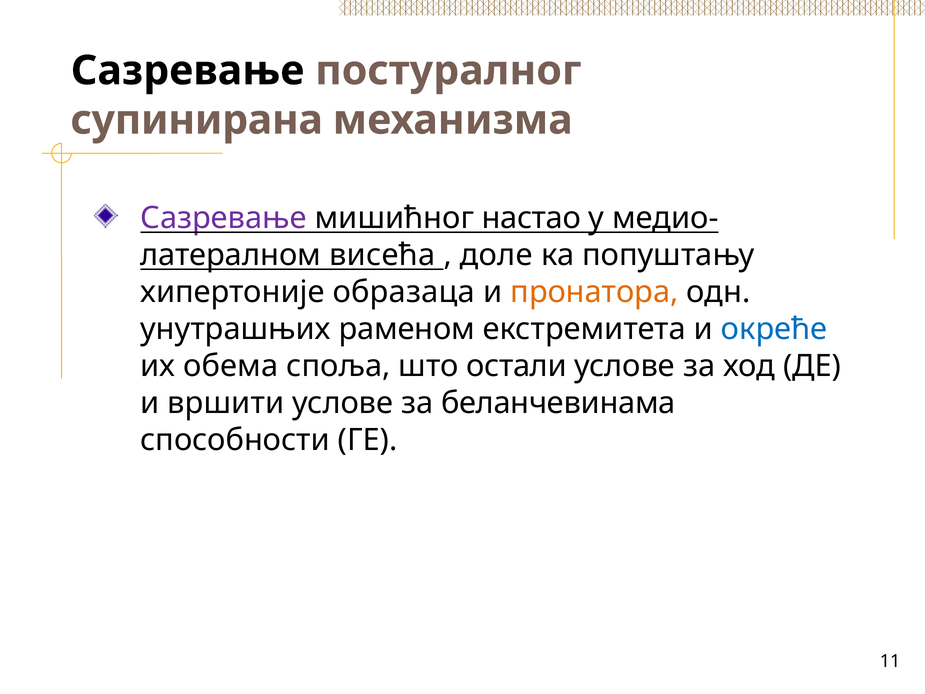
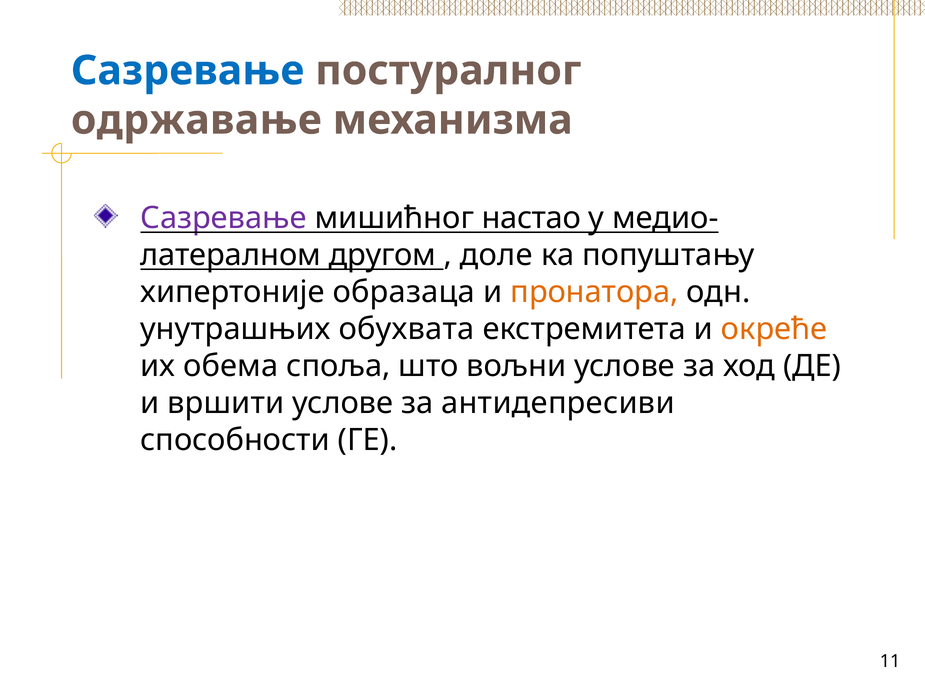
Сазревање at (188, 71) colour: black -> blue
супинирана: супинирана -> одржавање
висећа: висећа -> другом
раменом: раменом -> обухвата
окреће colour: blue -> orange
остали: остали -> вољни
беланчевинама: беланчевинама -> антидепресиви
